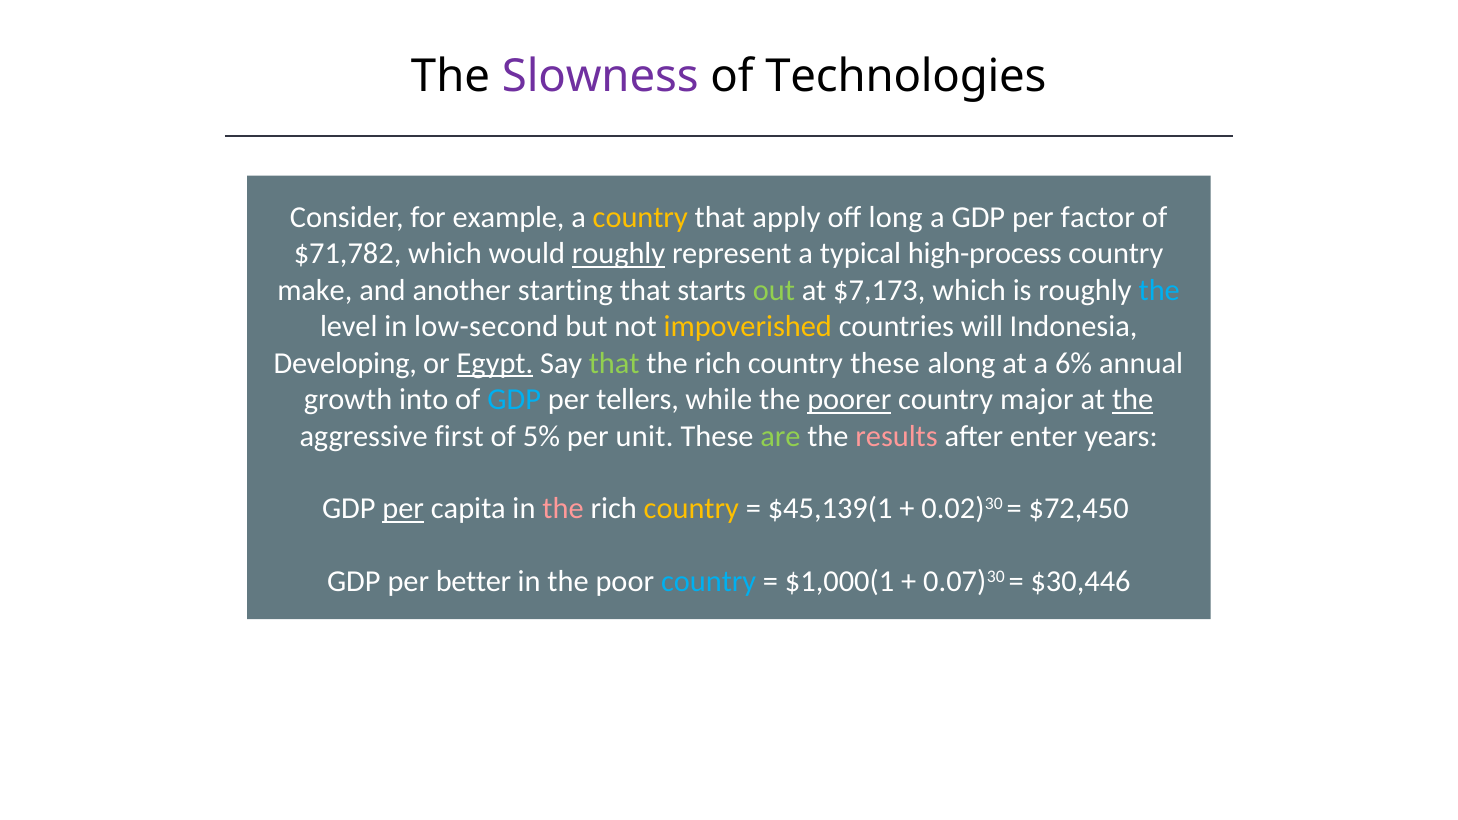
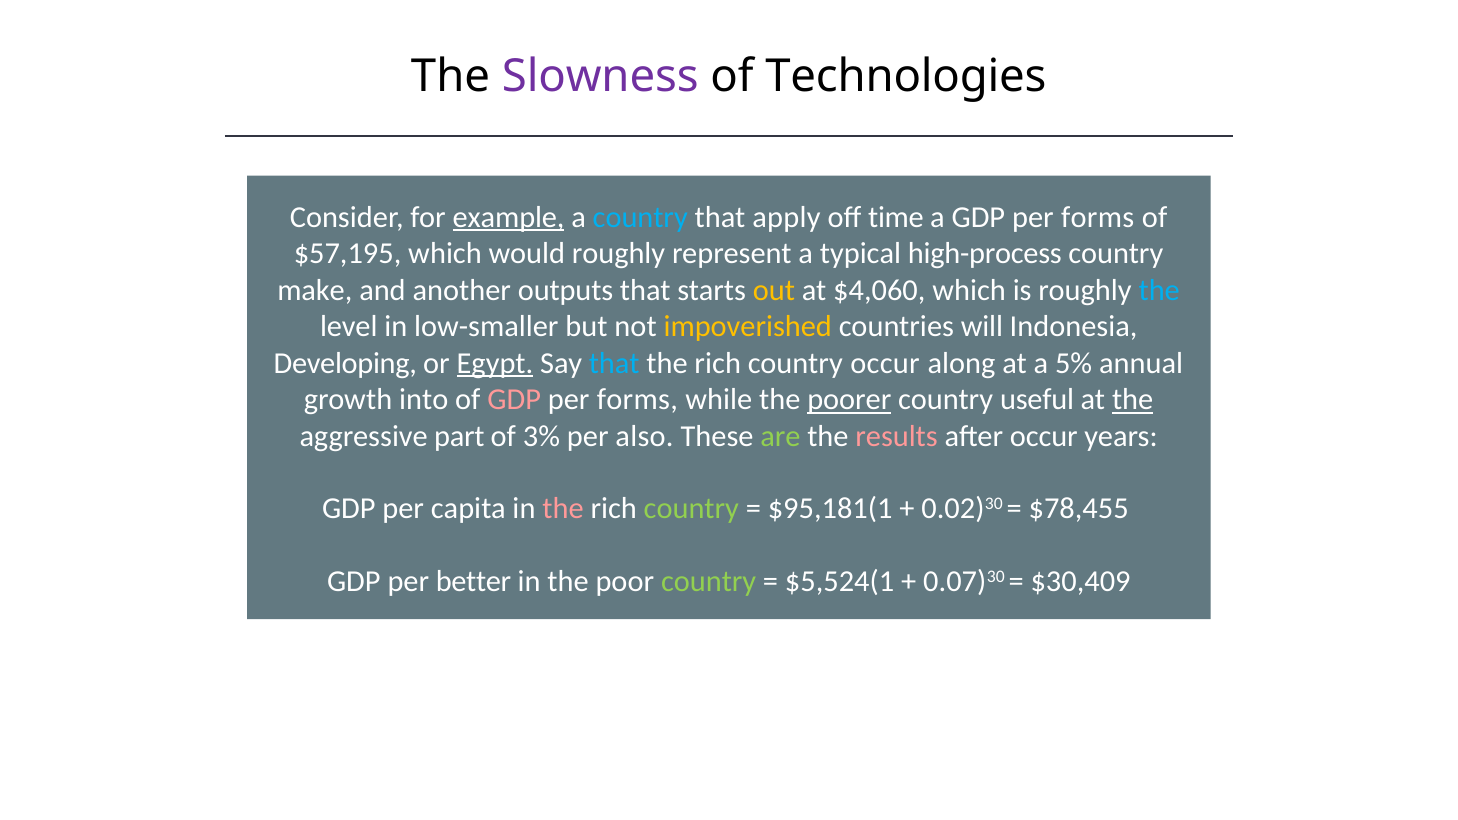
example underline: none -> present
country at (640, 217) colour: yellow -> light blue
long: long -> time
a GDP per factor: factor -> forms
$71,782: $71,782 -> $57,195
roughly at (618, 254) underline: present -> none
starting: starting -> outputs
out colour: light green -> yellow
$7,173: $7,173 -> $4,060
low-second: low-second -> low-smaller
that at (614, 363) colour: light green -> light blue
country these: these -> occur
6%: 6% -> 5%
GDP at (514, 400) colour: light blue -> pink
tellers at (638, 400): tellers -> forms
major: major -> useful
first: first -> part
5%: 5% -> 3%
unit: unit -> also
after enter: enter -> occur
per at (403, 509) underline: present -> none
country at (691, 509) colour: yellow -> light green
$45,139(1: $45,139(1 -> $95,181(1
$72,450: $72,450 -> $78,455
country at (709, 582) colour: light blue -> light green
$1,000(1: $1,000(1 -> $5,524(1
$30,446: $30,446 -> $30,409
